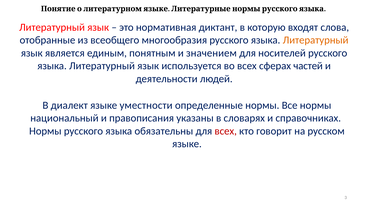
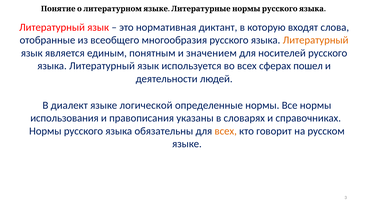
частей: частей -> пошел
уместности: уместности -> логической
национальный: национальный -> использования
всех at (226, 131) colour: red -> orange
